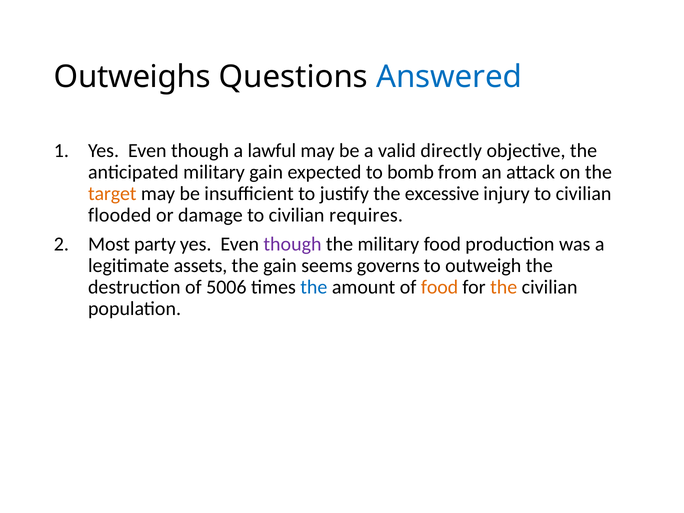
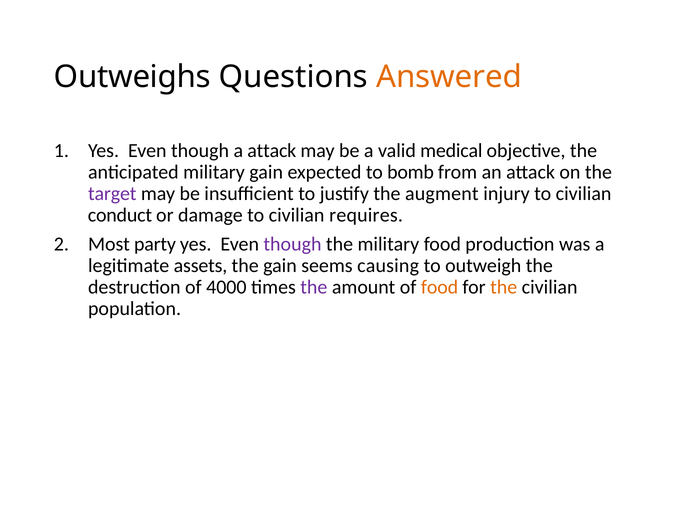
Answered colour: blue -> orange
a lawful: lawful -> attack
directly: directly -> medical
target colour: orange -> purple
excessive: excessive -> augment
flooded: flooded -> conduct
governs: governs -> causing
5006: 5006 -> 4000
the at (314, 287) colour: blue -> purple
